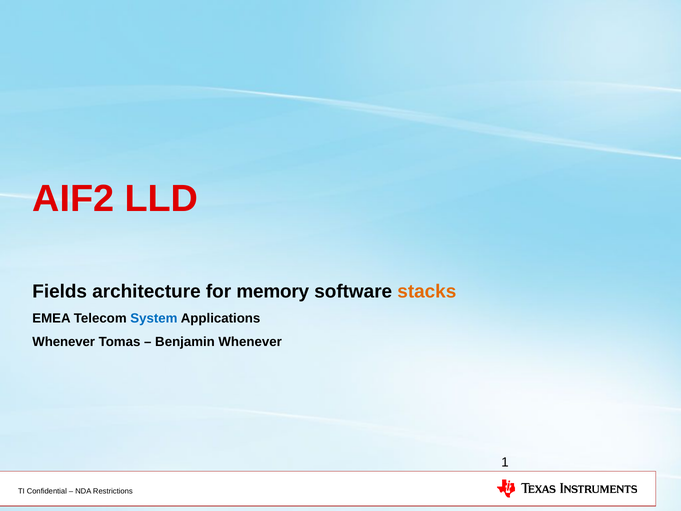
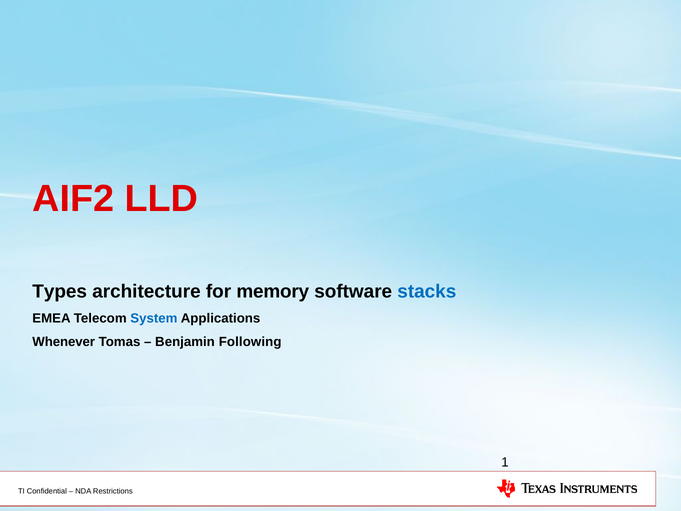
Fields: Fields -> Types
stacks colour: orange -> blue
Benjamin Whenever: Whenever -> Following
